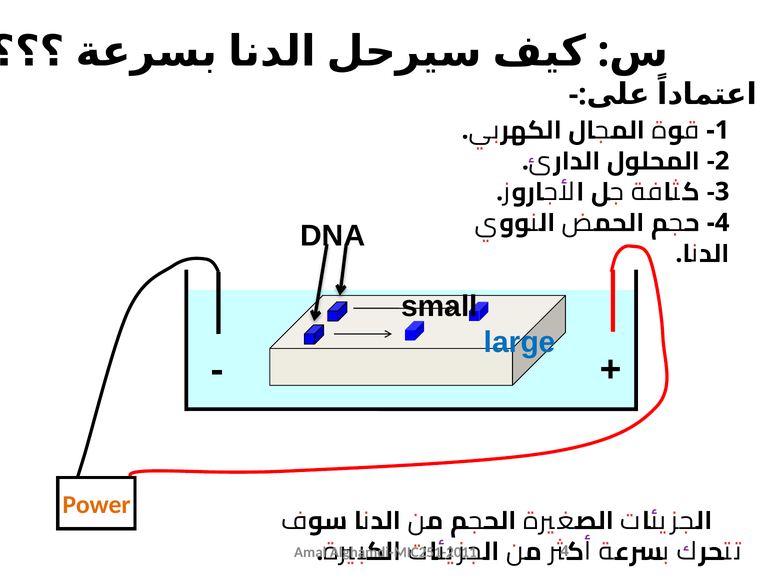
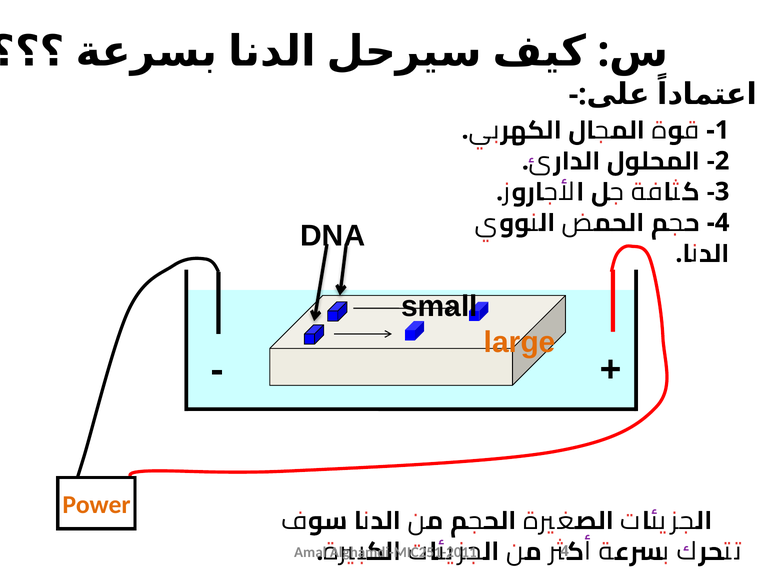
large colour: blue -> orange
